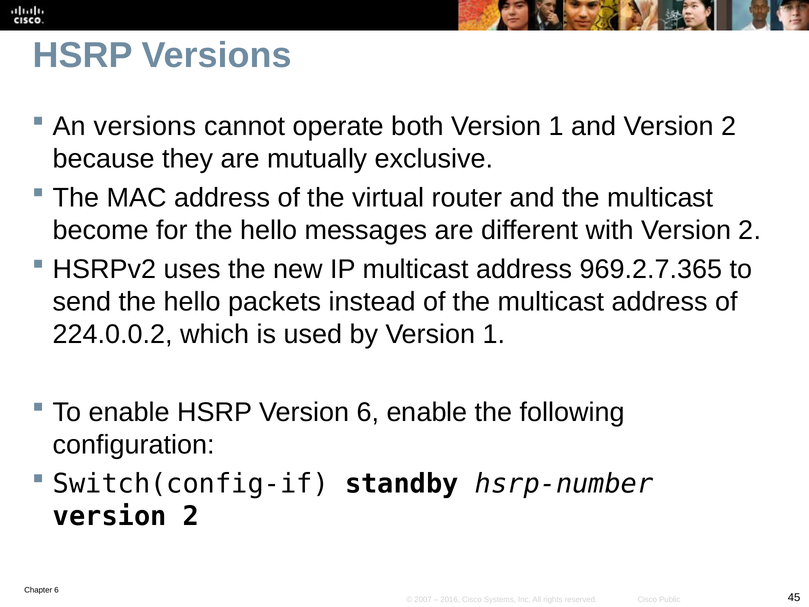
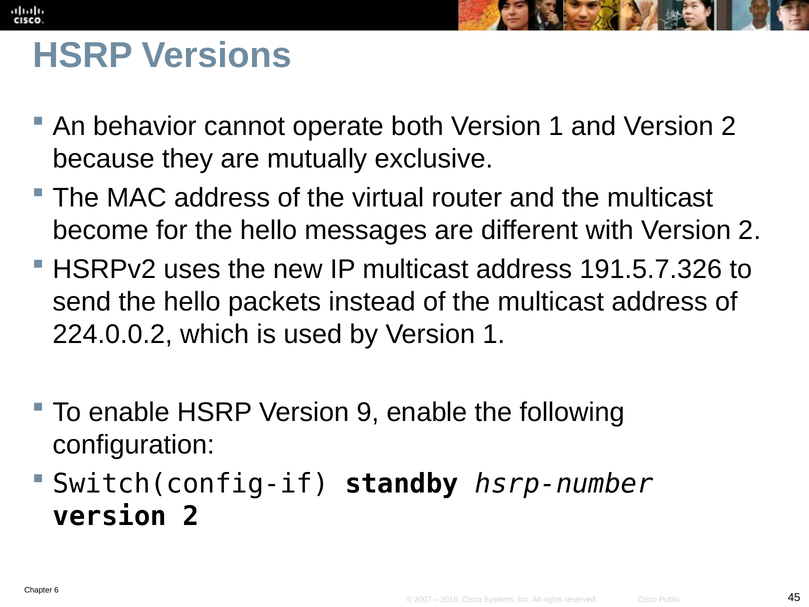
An versions: versions -> behavior
969.2.7.365: 969.2.7.365 -> 191.5.7.326
Version 6: 6 -> 9
